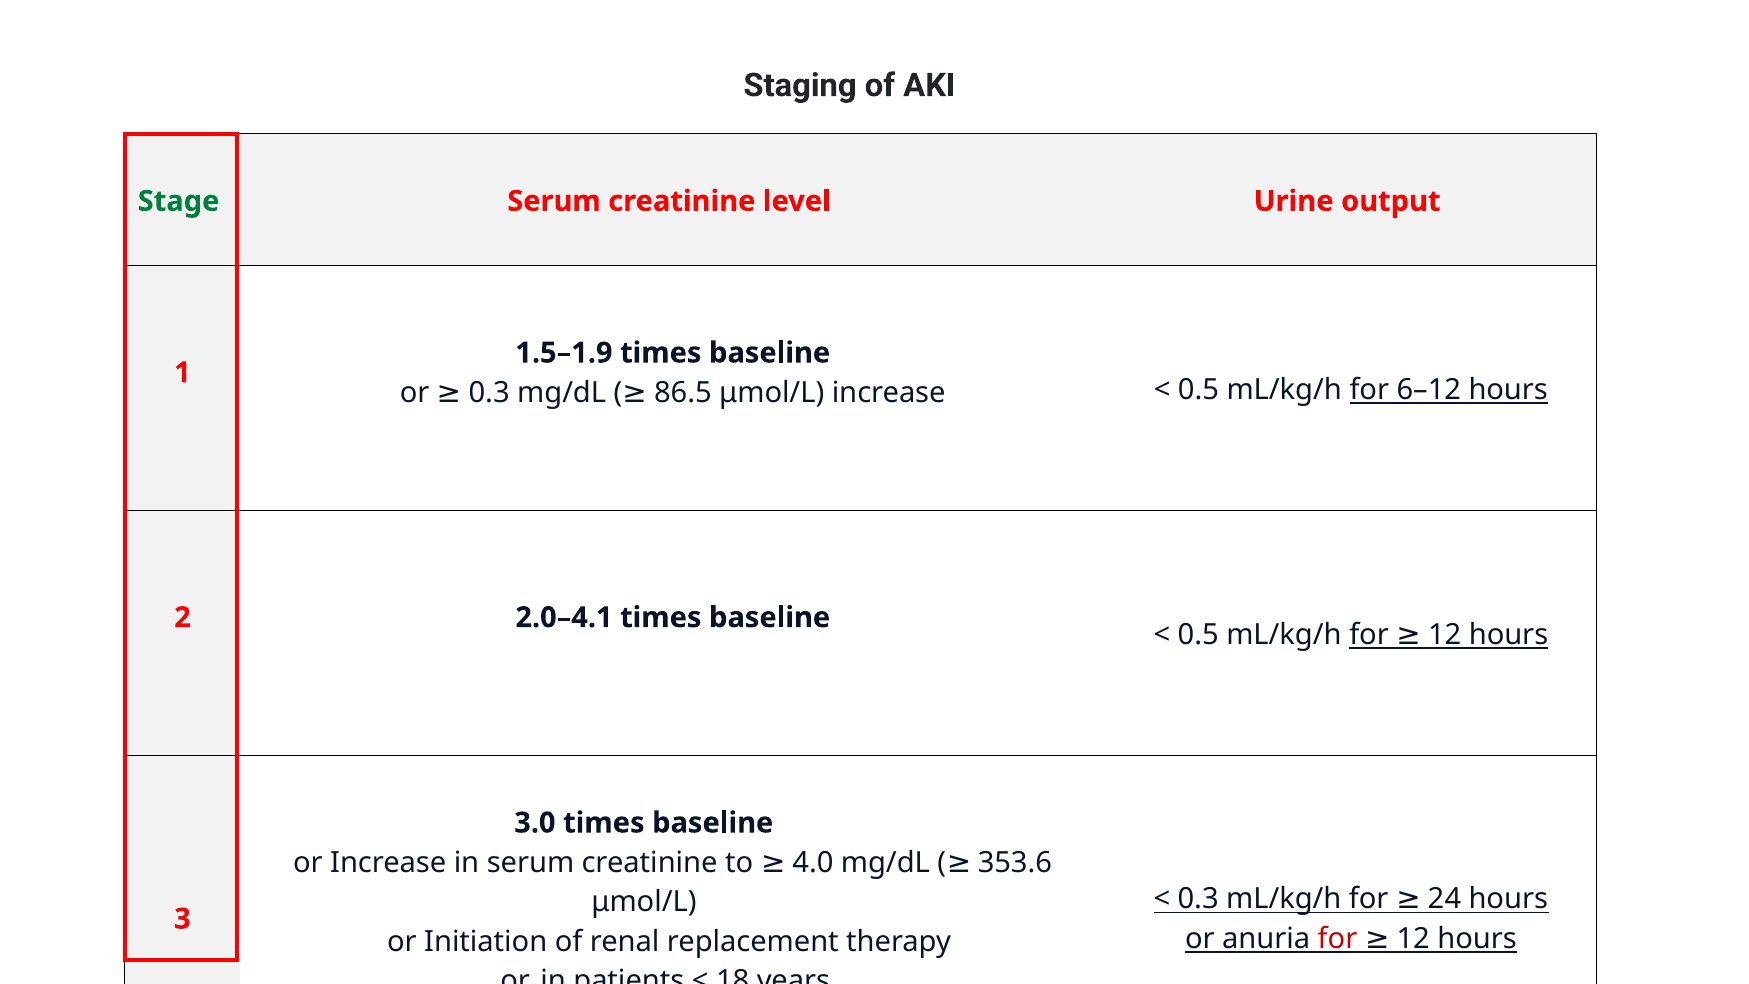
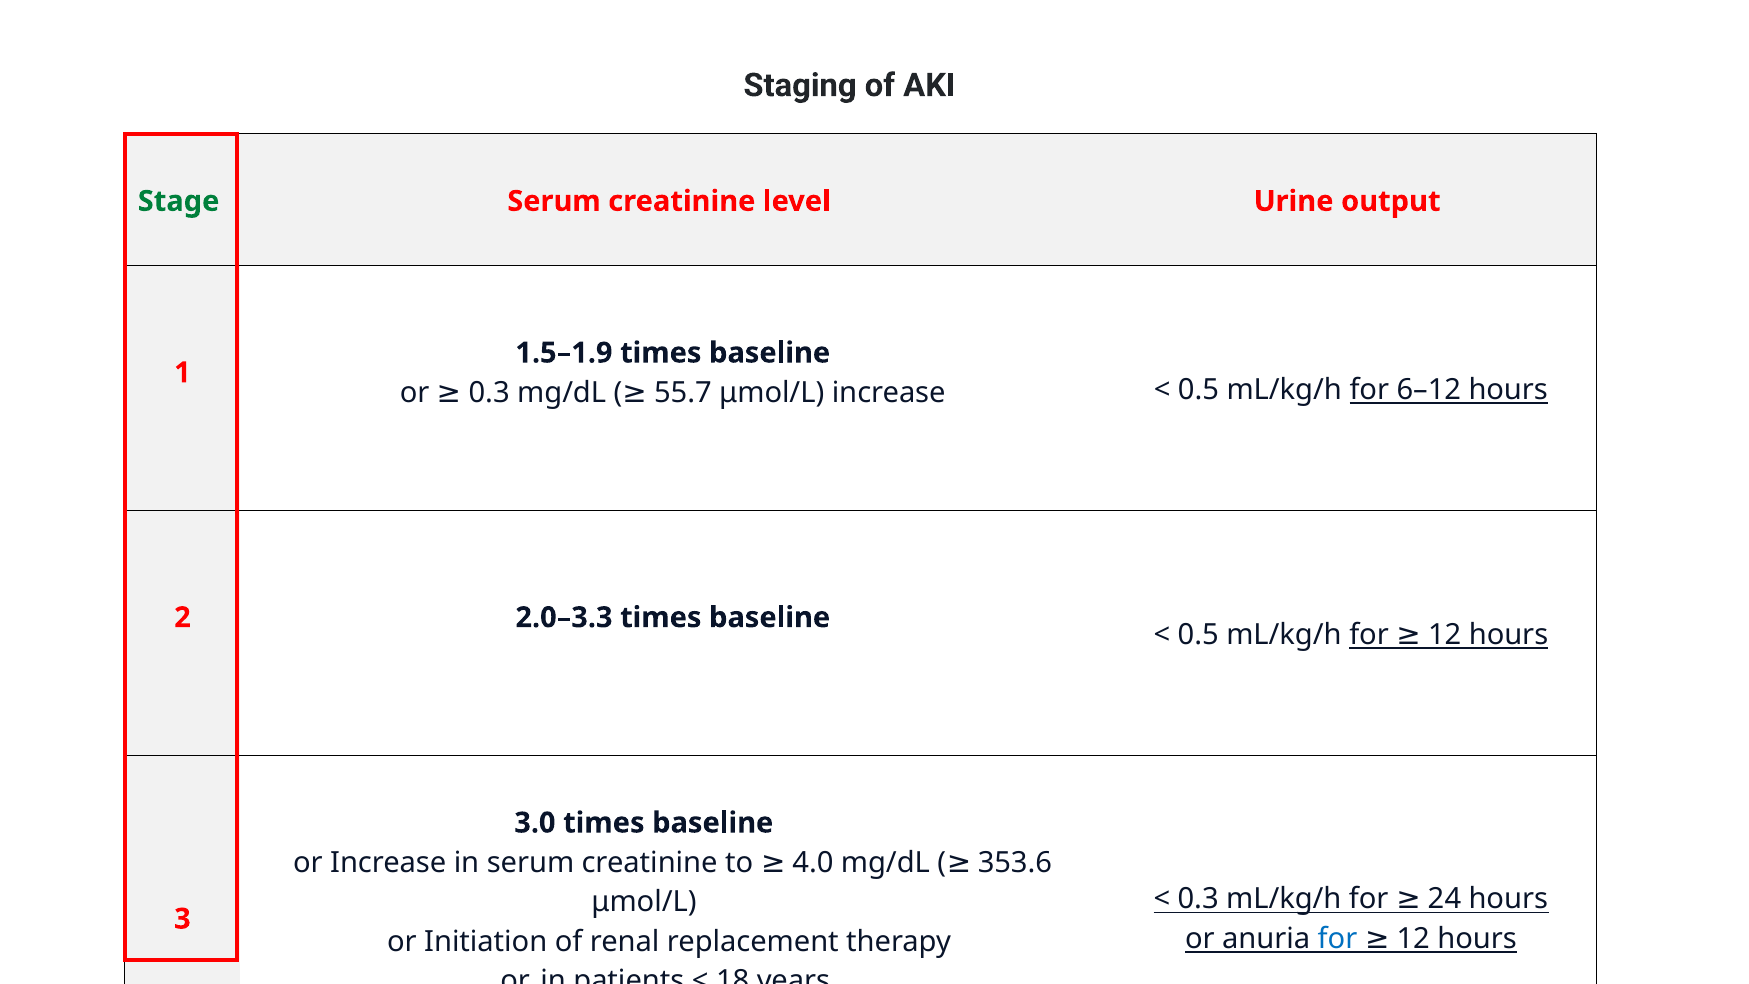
86.5: 86.5 -> 55.7
2.0–4.1: 2.0–4.1 -> 2.0–3.3
for at (1338, 939) colour: red -> blue
